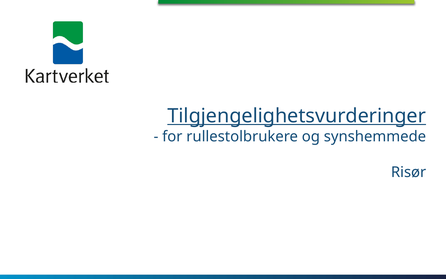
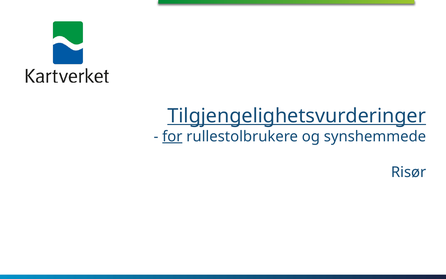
for underline: none -> present
